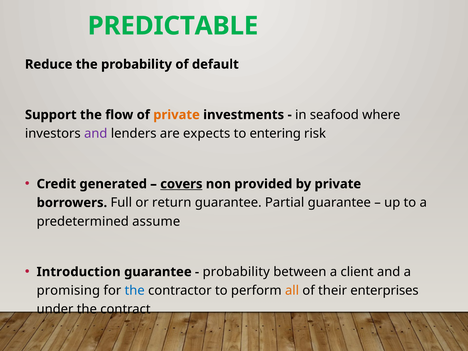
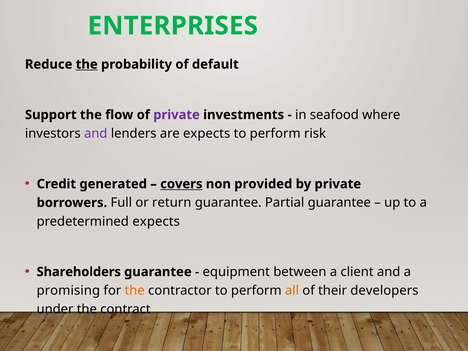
PREDICTABLE: PREDICTABLE -> ENTERPRISES
the at (87, 64) underline: none -> present
private at (177, 115) colour: orange -> purple
entering at (275, 134): entering -> perform
predetermined assume: assume -> expects
Introduction: Introduction -> Shareholders
probability at (236, 272): probability -> equipment
the at (135, 291) colour: blue -> orange
enterprises: enterprises -> developers
